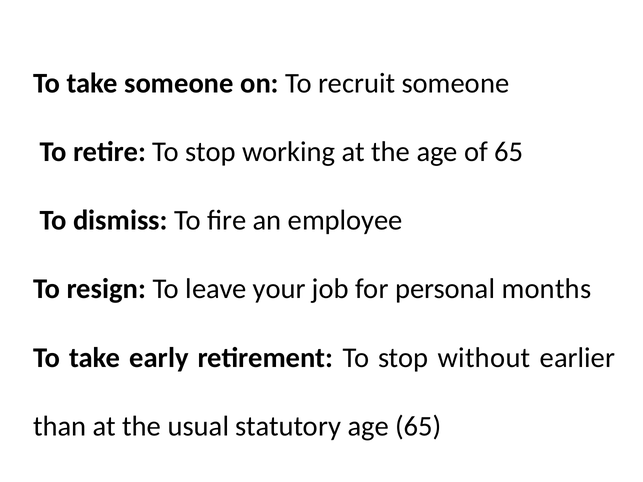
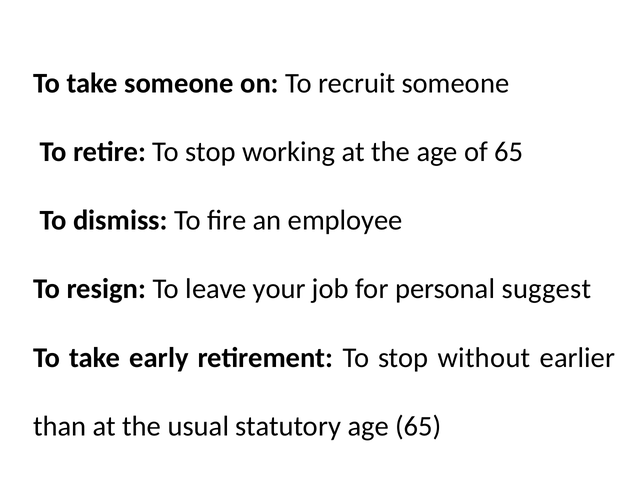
months: months -> suggest
